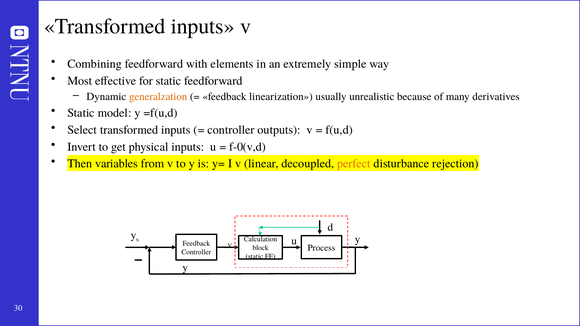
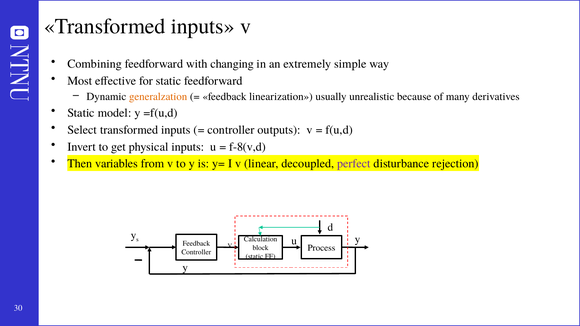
elements: elements -> changing
f-0(v,d: f-0(v,d -> f-8(v,d
perfect colour: orange -> purple
